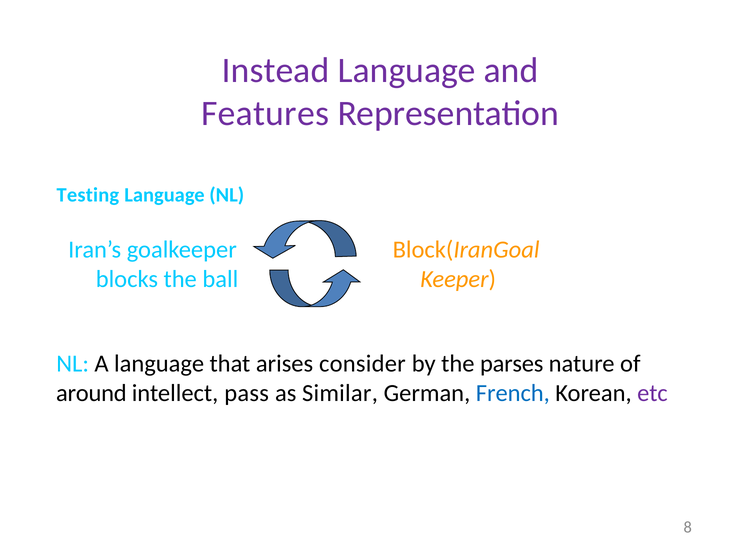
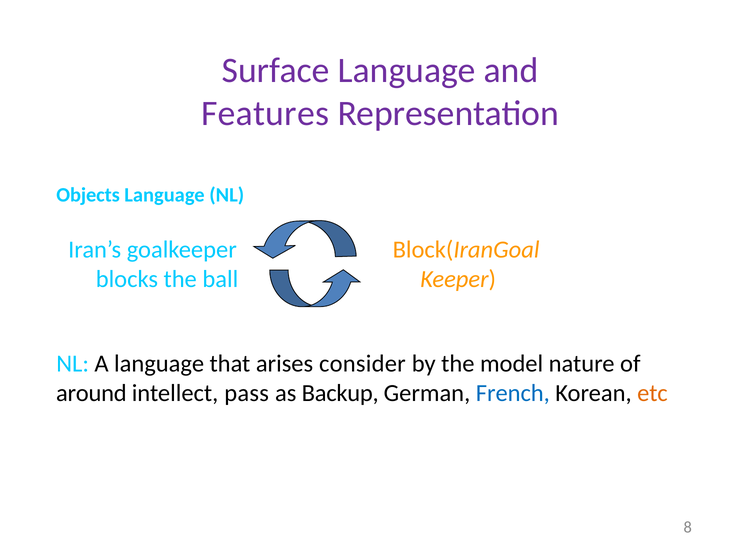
Instead: Instead -> Surface
Testing: Testing -> Objects
parses: parses -> model
Similar: Similar -> Backup
etc colour: purple -> orange
